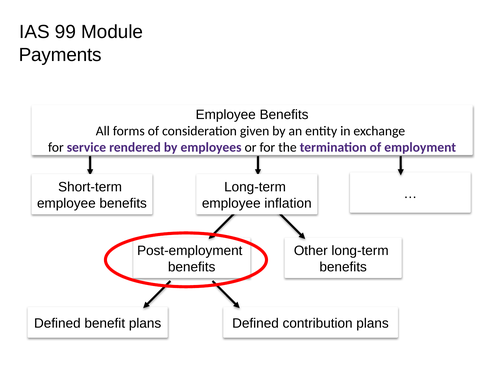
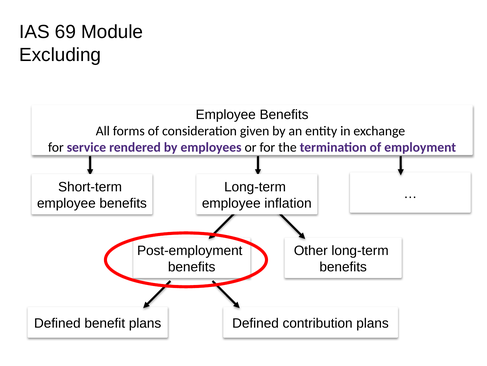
99: 99 -> 69
Payments: Payments -> Excluding
